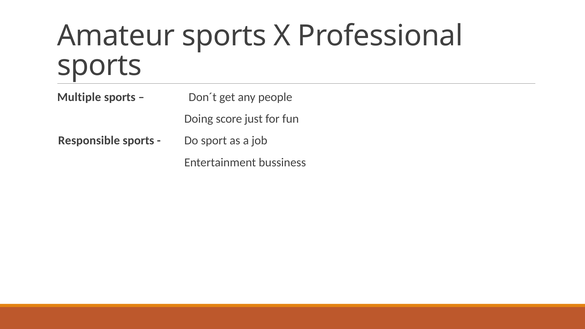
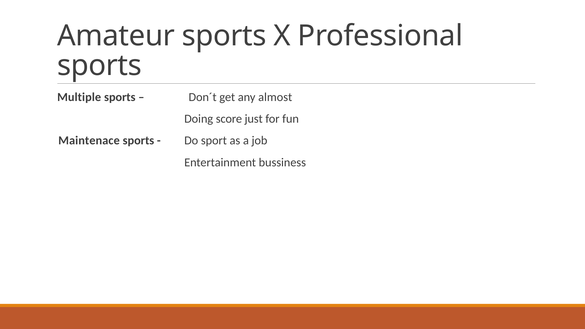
people: people -> almost
Responsible: Responsible -> Maintenace
